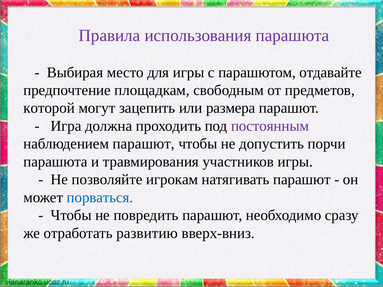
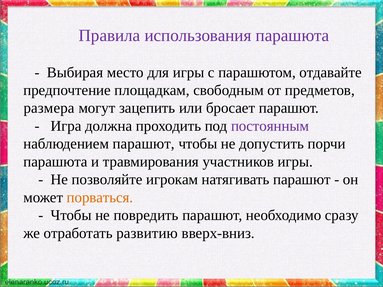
которой: которой -> размера
размера: размера -> бросает
порваться colour: blue -> orange
